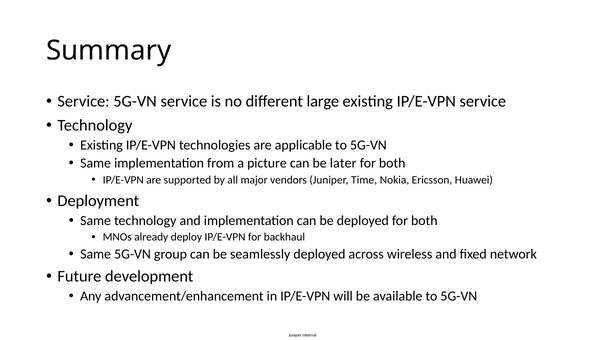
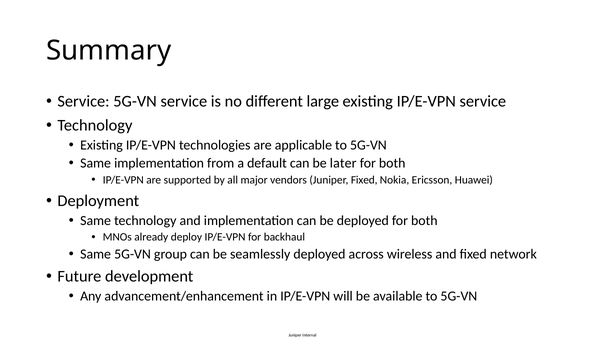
picture: picture -> default
Juniper Time: Time -> Fixed
